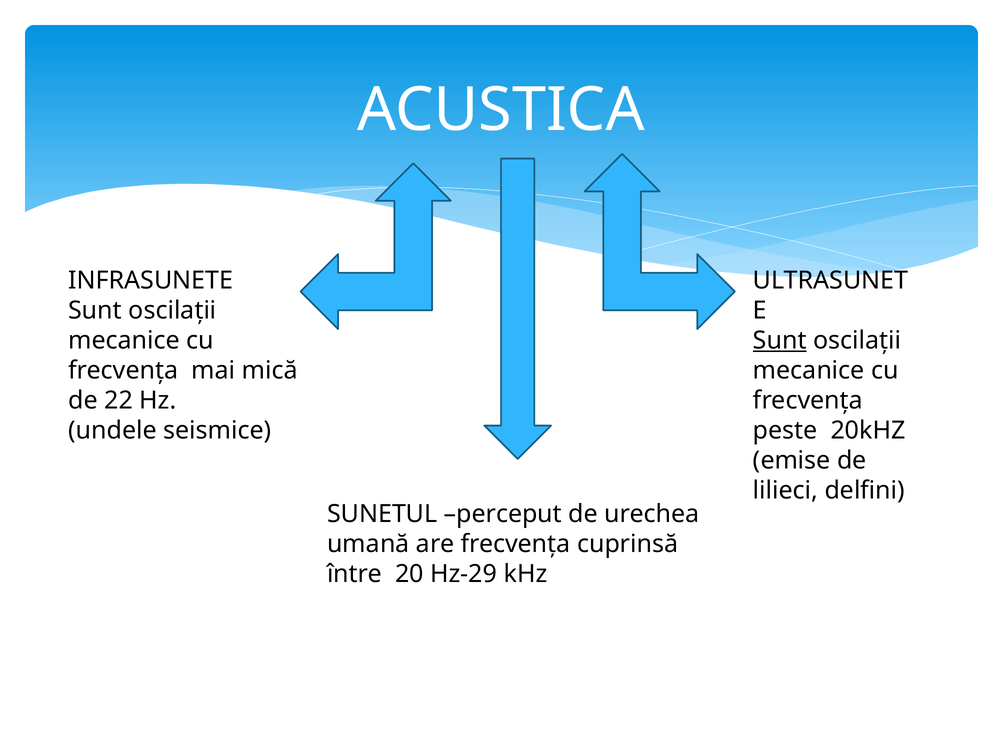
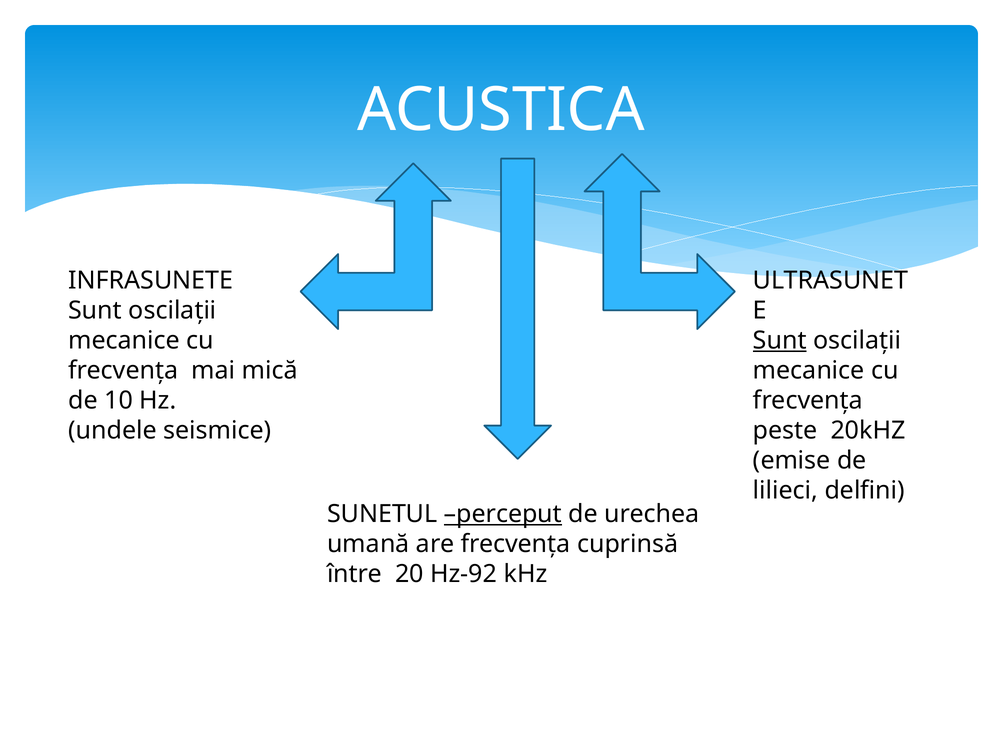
22: 22 -> 10
perceput underline: none -> present
Hz-29: Hz-29 -> Hz-92
